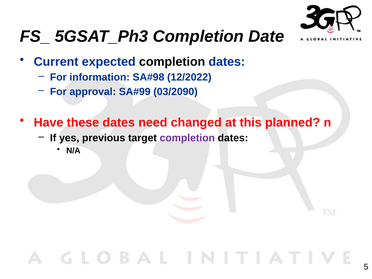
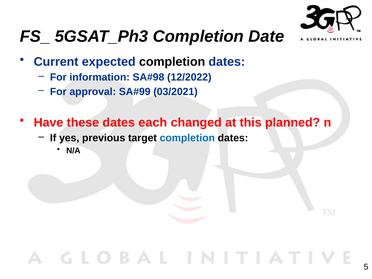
03/2090: 03/2090 -> 03/2021
need: need -> each
completion at (187, 138) colour: purple -> blue
